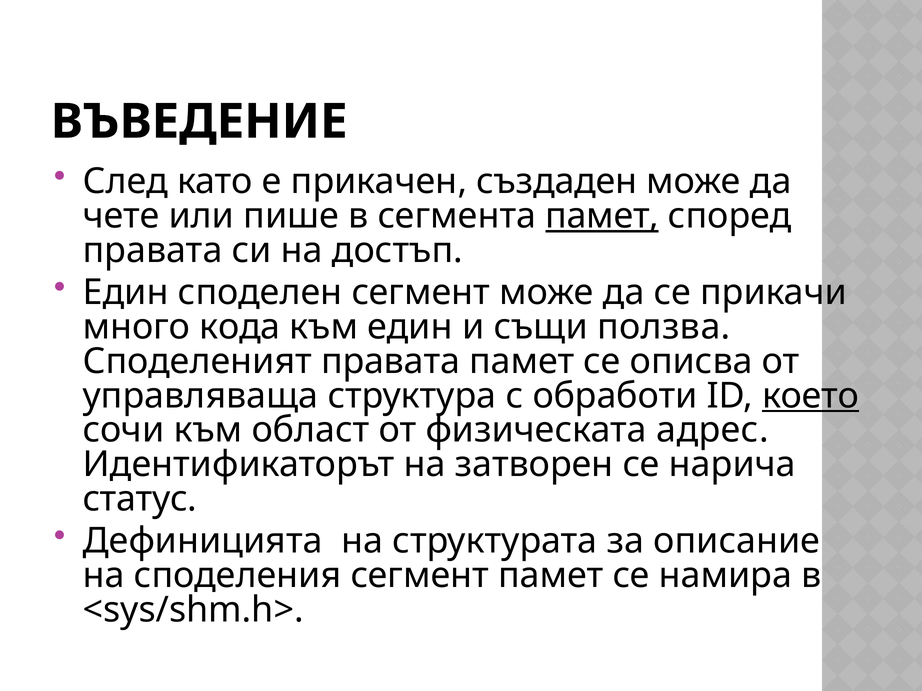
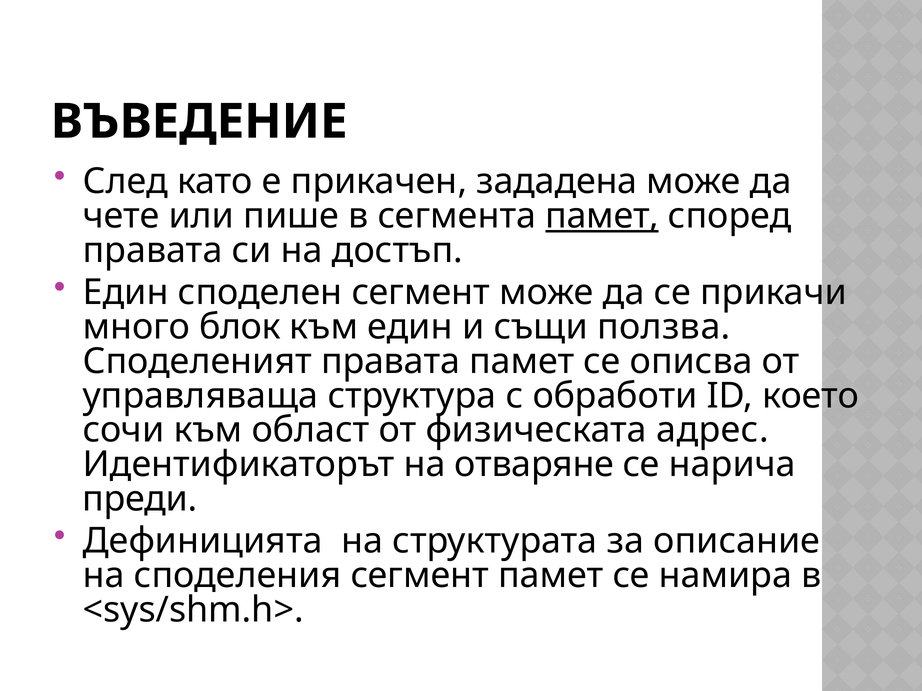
създаден: създаден -> зададена
кода: кода -> блок
което underline: present -> none
затворен: затворен -> отваряне
статус: статус -> преди
